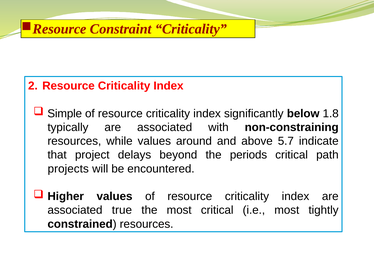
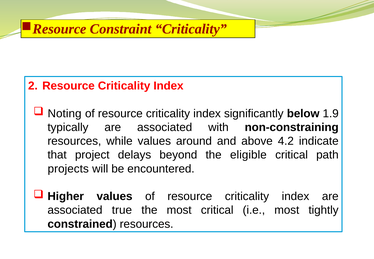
Simple: Simple -> Noting
1.8: 1.8 -> 1.9
5.7: 5.7 -> 4.2
periods: periods -> eligible
